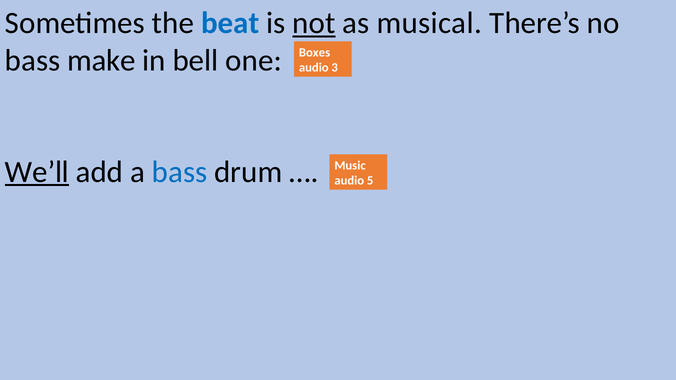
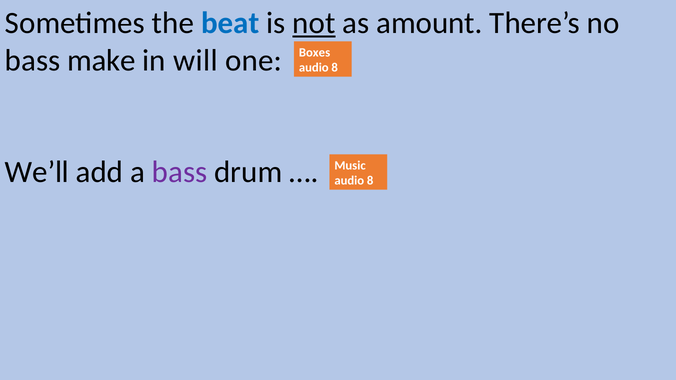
musical: musical -> amount
bell: bell -> will
3 at (335, 68): 3 -> 8
We’ll underline: present -> none
bass at (180, 172) colour: blue -> purple
5 at (370, 181): 5 -> 8
